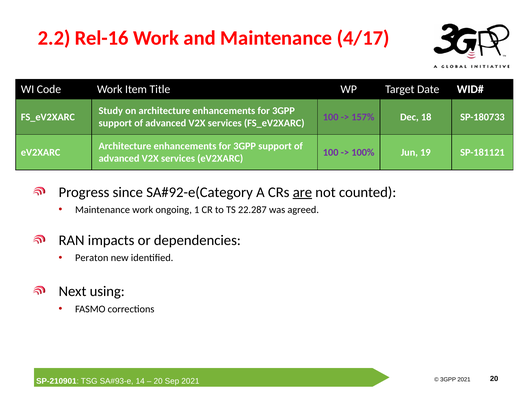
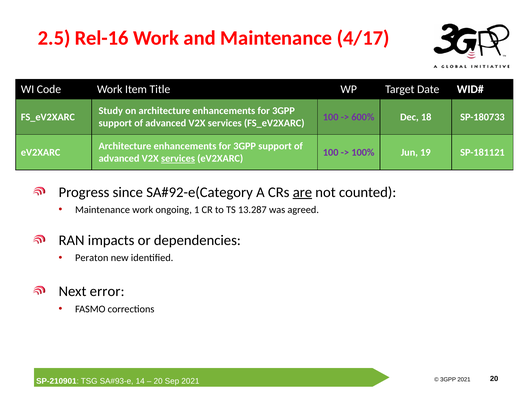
2.2: 2.2 -> 2.5
157%: 157% -> 600%
services at (178, 158) underline: none -> present
22.287: 22.287 -> 13.287
using: using -> error
